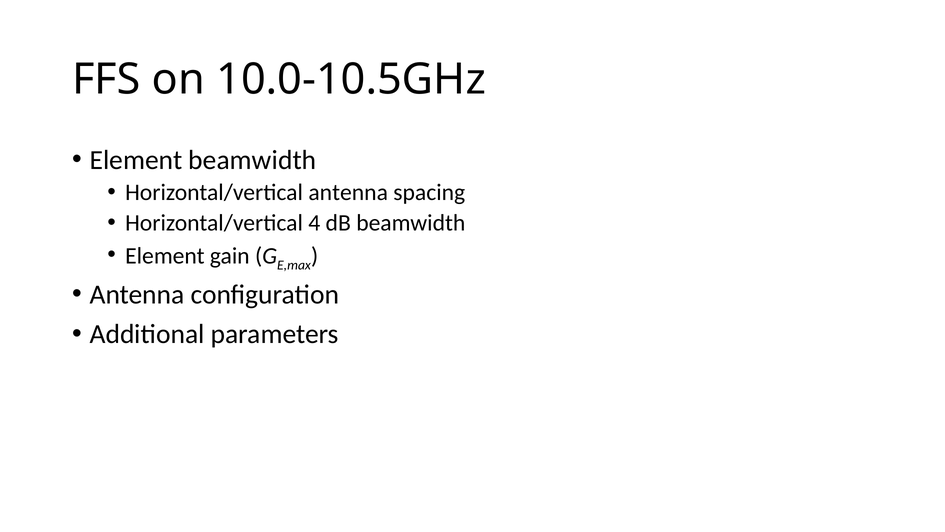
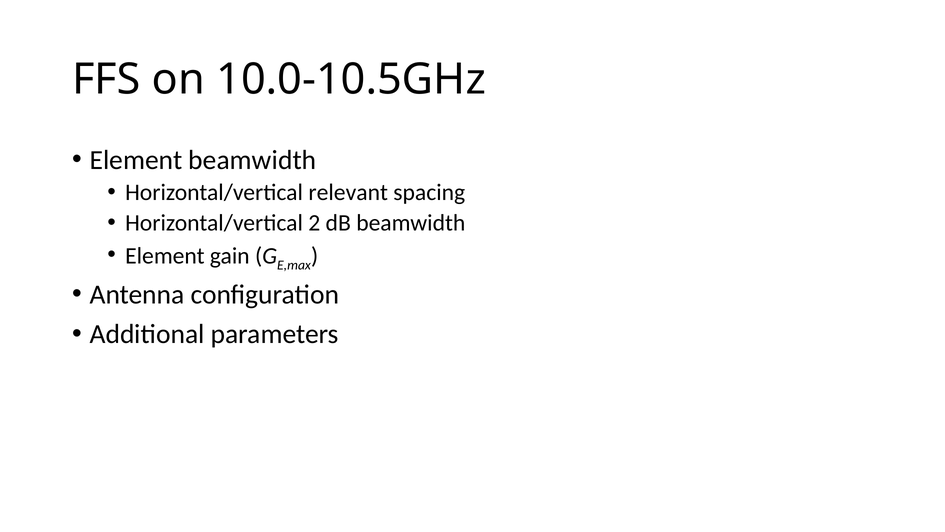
Horizontal/vertical antenna: antenna -> relevant
4: 4 -> 2
